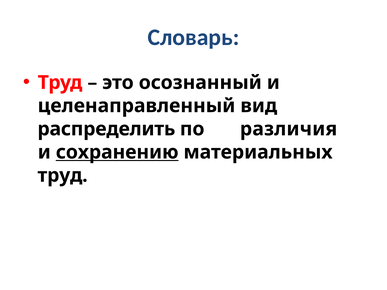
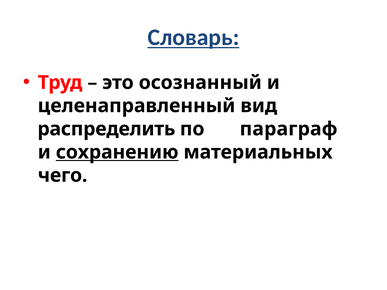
Словарь underline: none -> present
различия: различия -> параграф
труд at (63, 176): труд -> чего
